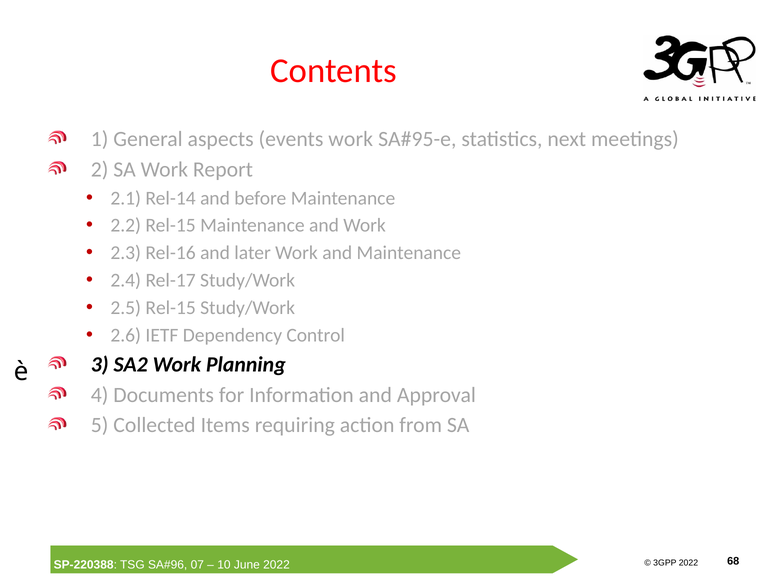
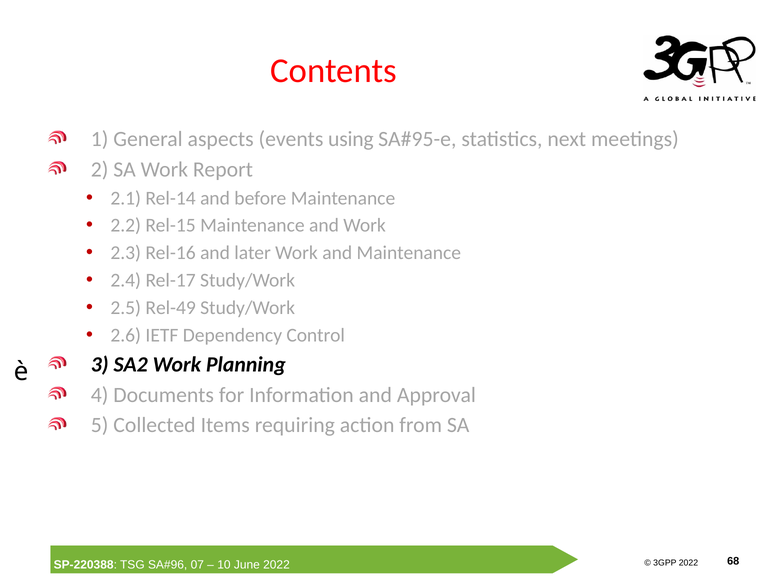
events work: work -> using
2.5 Rel-15: Rel-15 -> Rel-49
